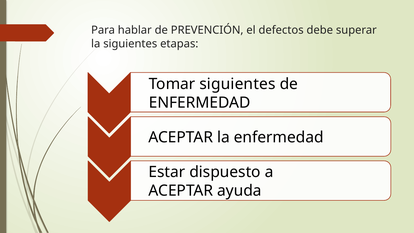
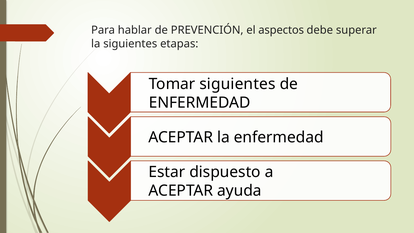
defectos: defectos -> aspectos
